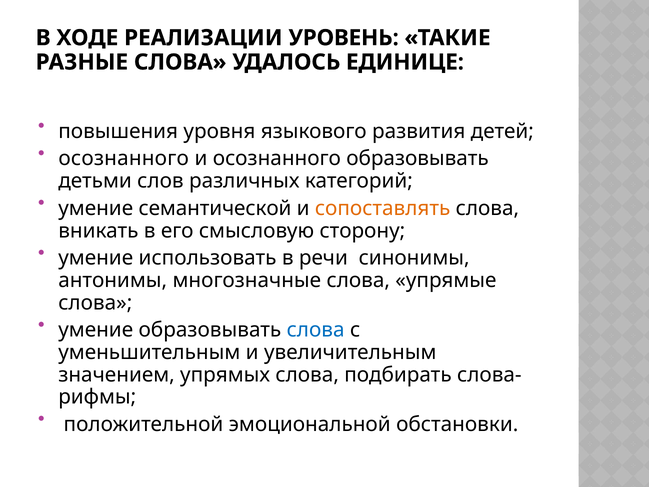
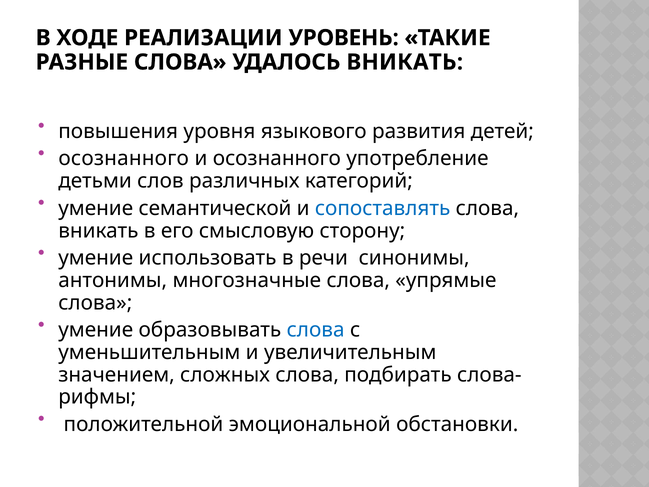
УДАЛОСЬ ЕДИНИЦЕ: ЕДИНИЦЕ -> ВНИКАТЬ
осознанного образовывать: образовывать -> употребление
сопоставлять colour: orange -> blue
упрямых: упрямых -> сложных
